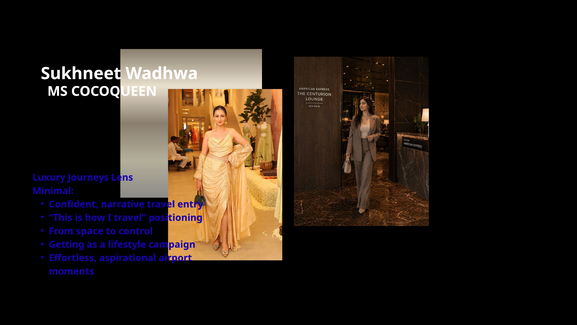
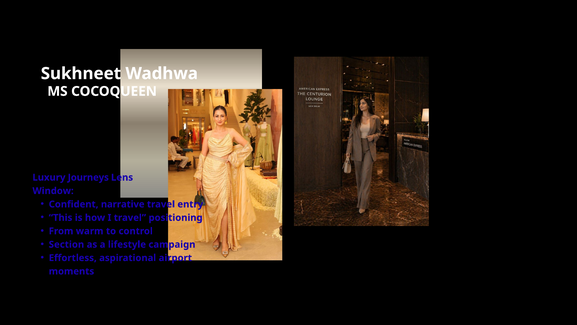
Minimal: Minimal -> Window
space: space -> warm
Getting: Getting -> Section
